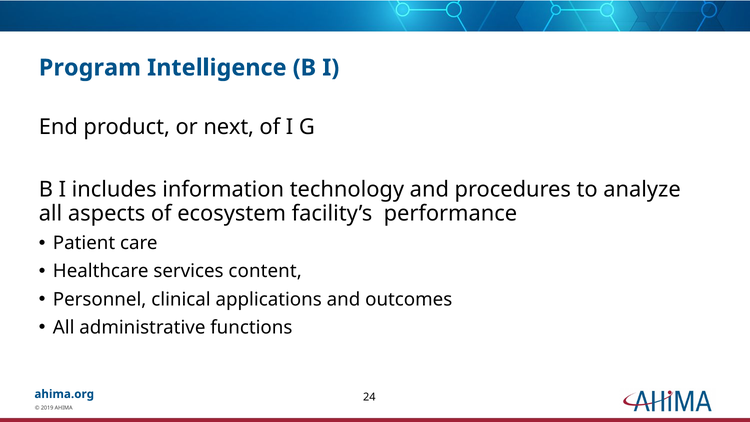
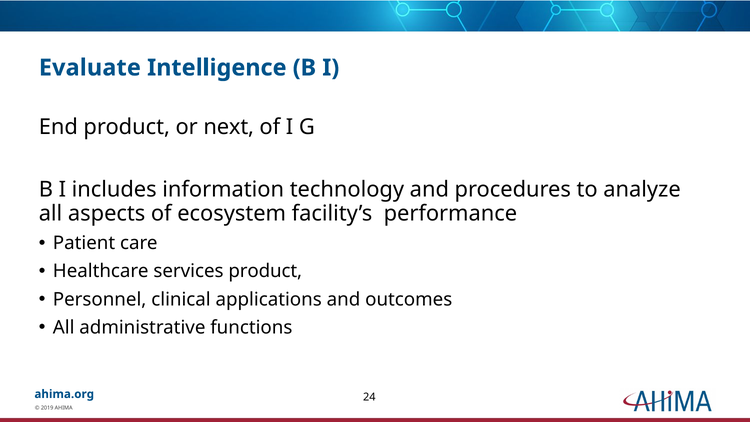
Program: Program -> Evaluate
services content: content -> product
